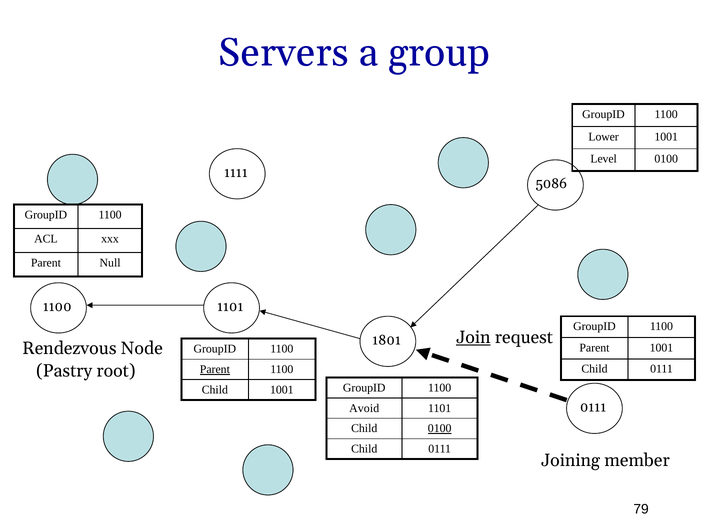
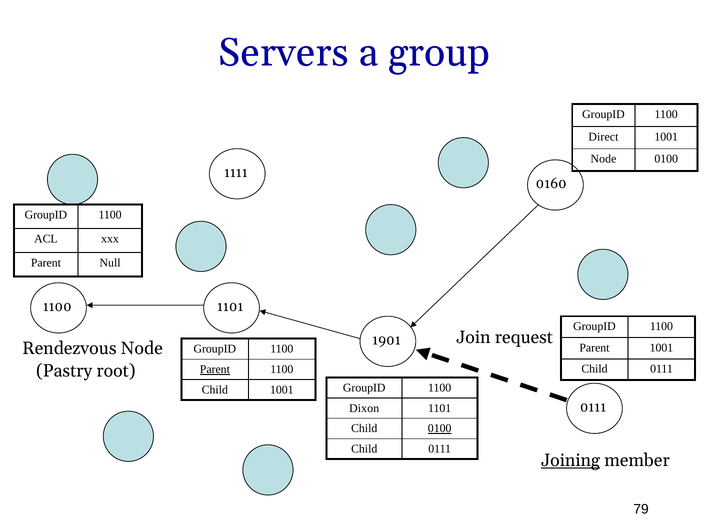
Lower: Lower -> Direct
Level at (604, 159): Level -> Node
5086: 5086 -> 0160
Join underline: present -> none
1801: 1801 -> 1901
Avoid: Avoid -> Dixon
Joining underline: none -> present
